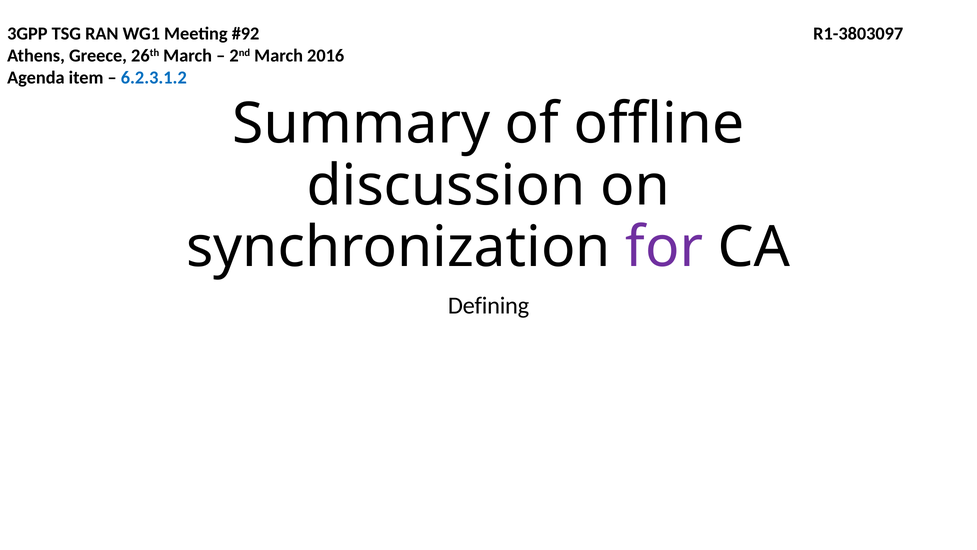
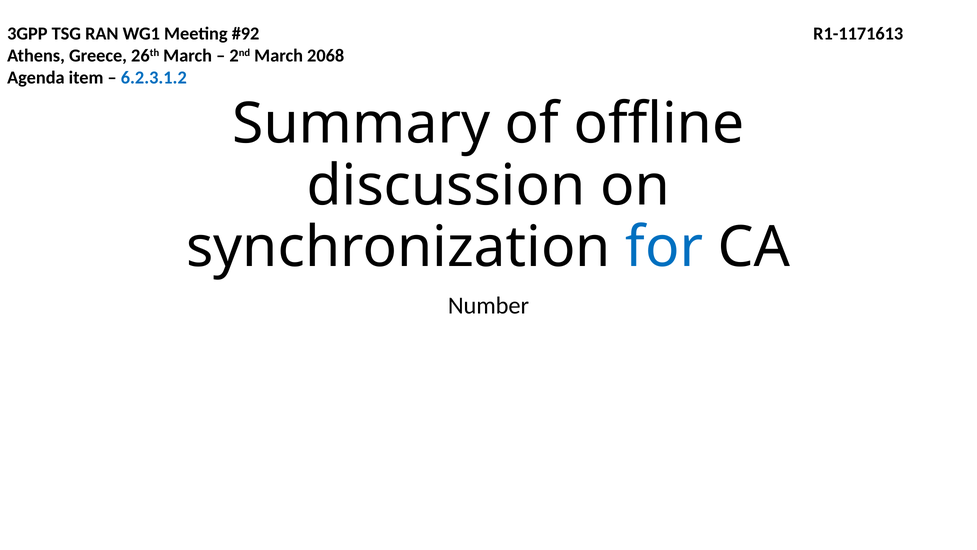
R1-3803097: R1-3803097 -> R1-1171613
2016: 2016 -> 2068
for colour: purple -> blue
Defining: Defining -> Number
